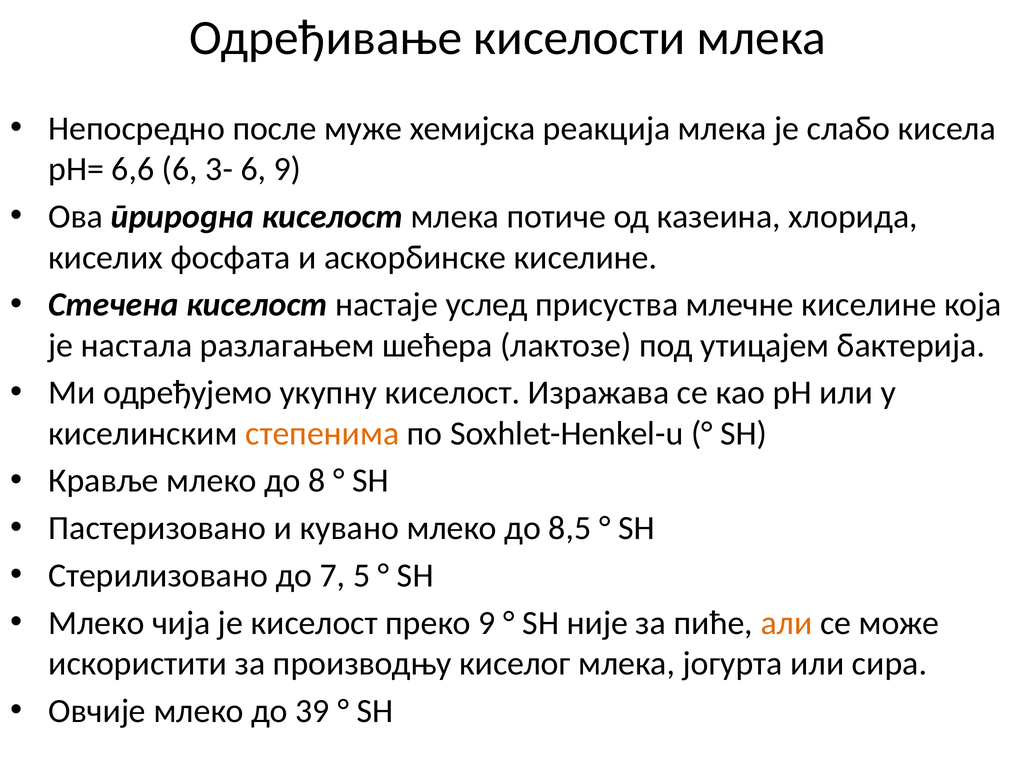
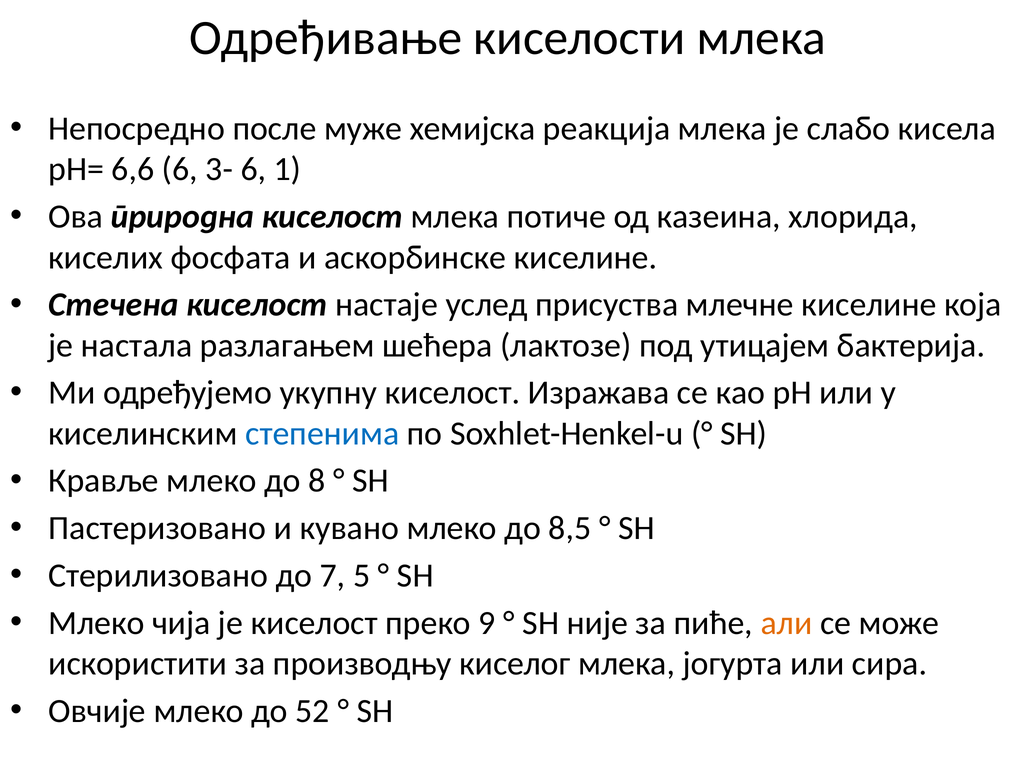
6 9: 9 -> 1
степенима colour: orange -> blue
39: 39 -> 52
